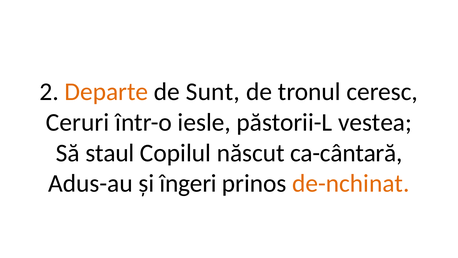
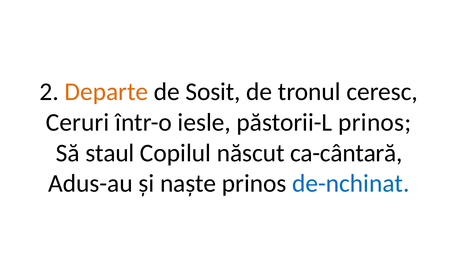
Sunt: Sunt -> Sosit
păstorii-L vestea: vestea -> prinos
îngeri: îngeri -> naște
de-nchinat colour: orange -> blue
